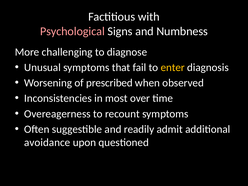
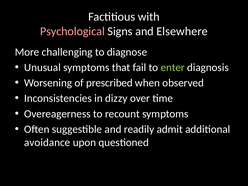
Numbness: Numbness -> Elsewhere
enter colour: yellow -> light green
most: most -> dizzy
